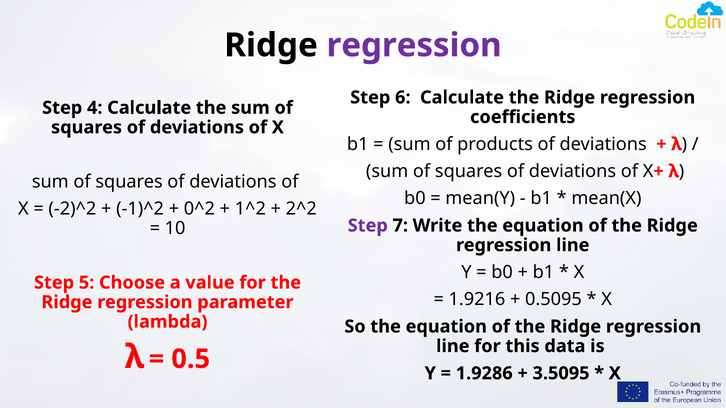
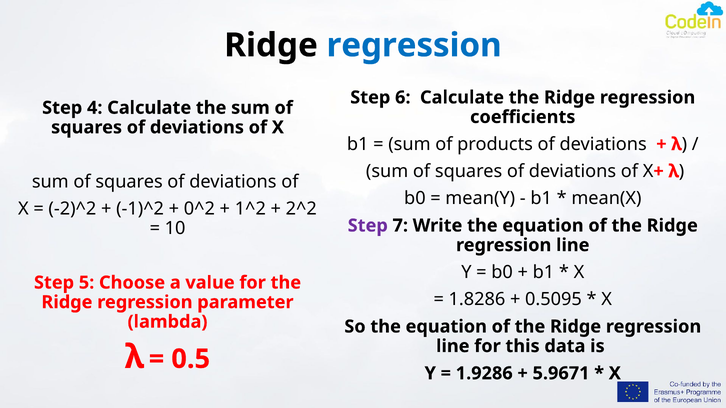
regression at (414, 45) colour: purple -> blue
1.9216: 1.9216 -> 1.8286
3.5095: 3.5095 -> 5.9671
